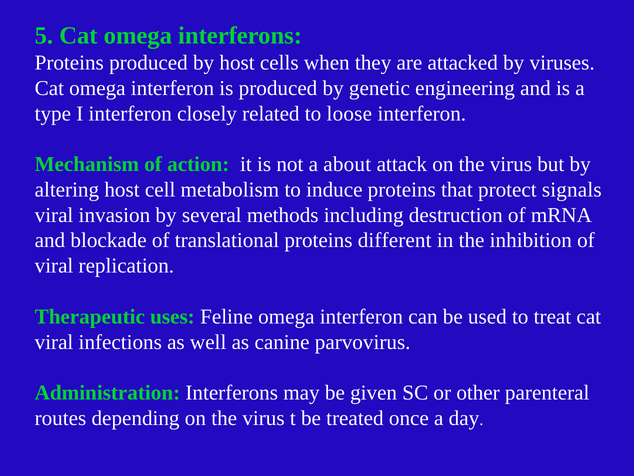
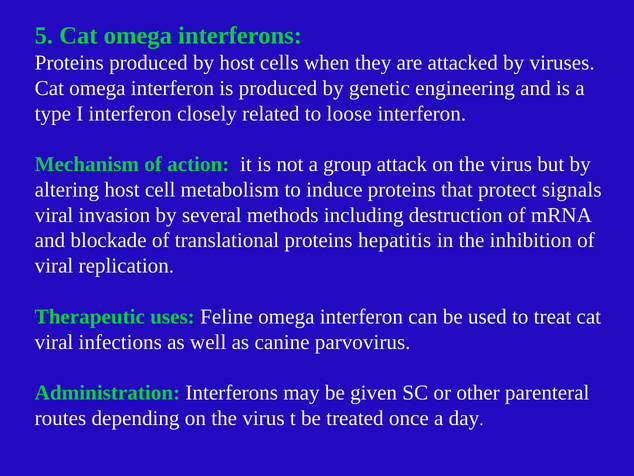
about: about -> group
different: different -> hepatitis
